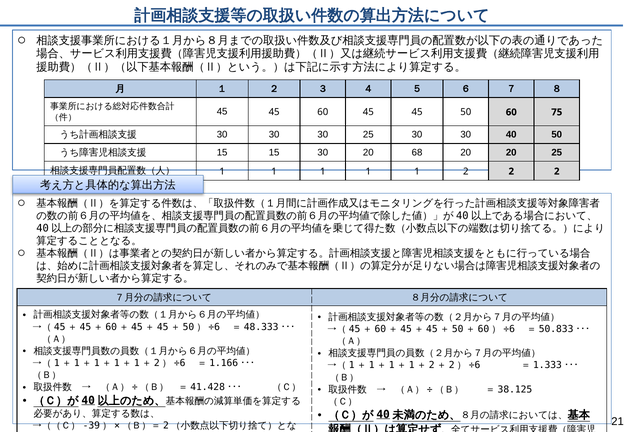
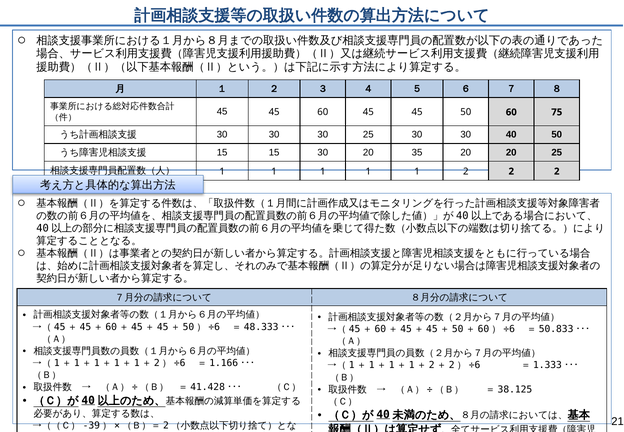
68: 68 -> 35
